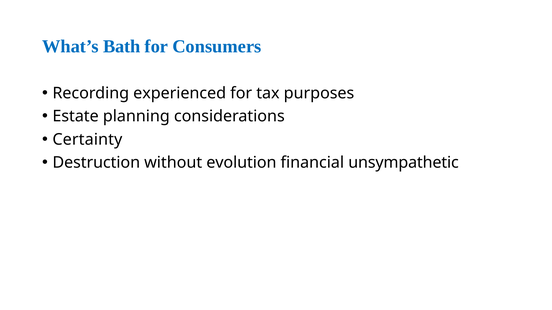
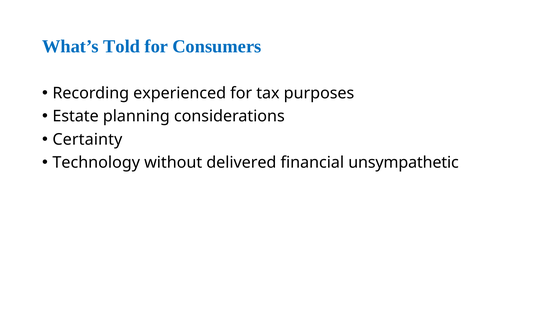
Bath: Bath -> Told
Destruction: Destruction -> Technology
evolution: evolution -> delivered
